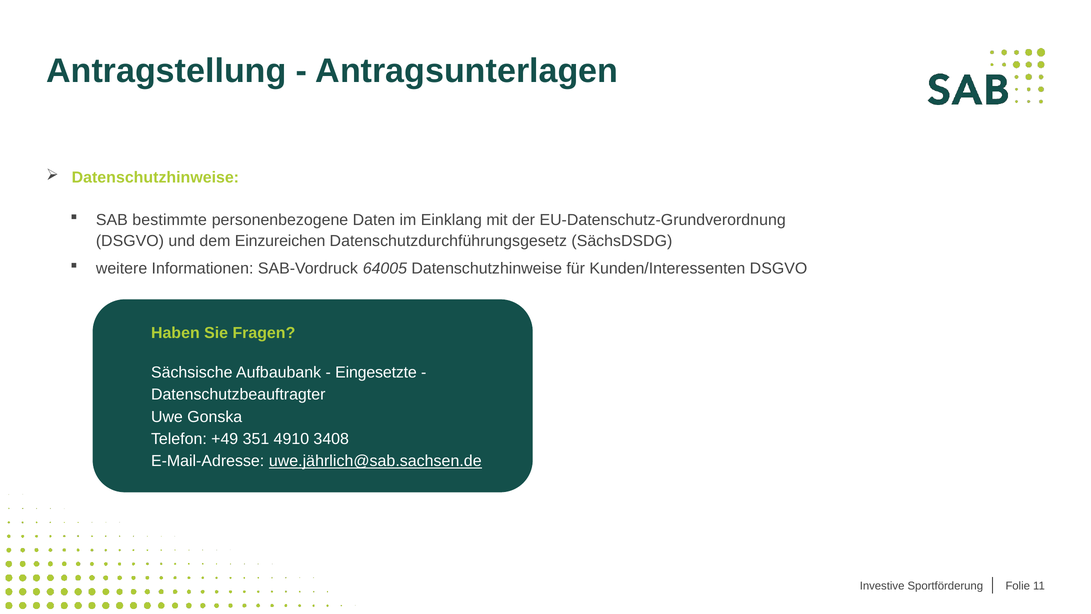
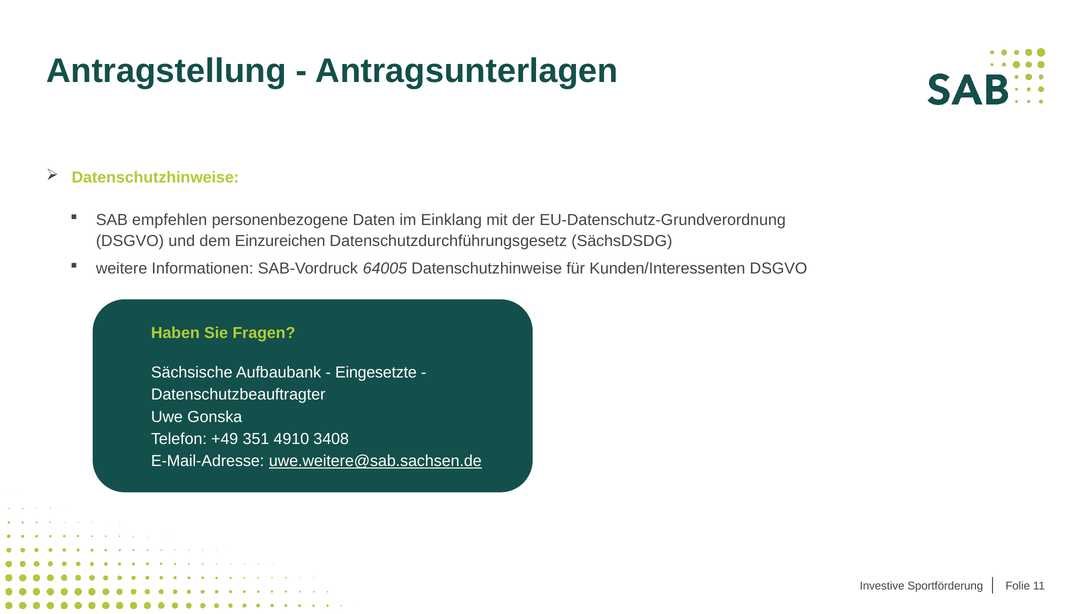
bestimmte: bestimmte -> empfehlen
uwe.jährlich@sab.sachsen.de: uwe.jährlich@sab.sachsen.de -> uwe.weitere@sab.sachsen.de
